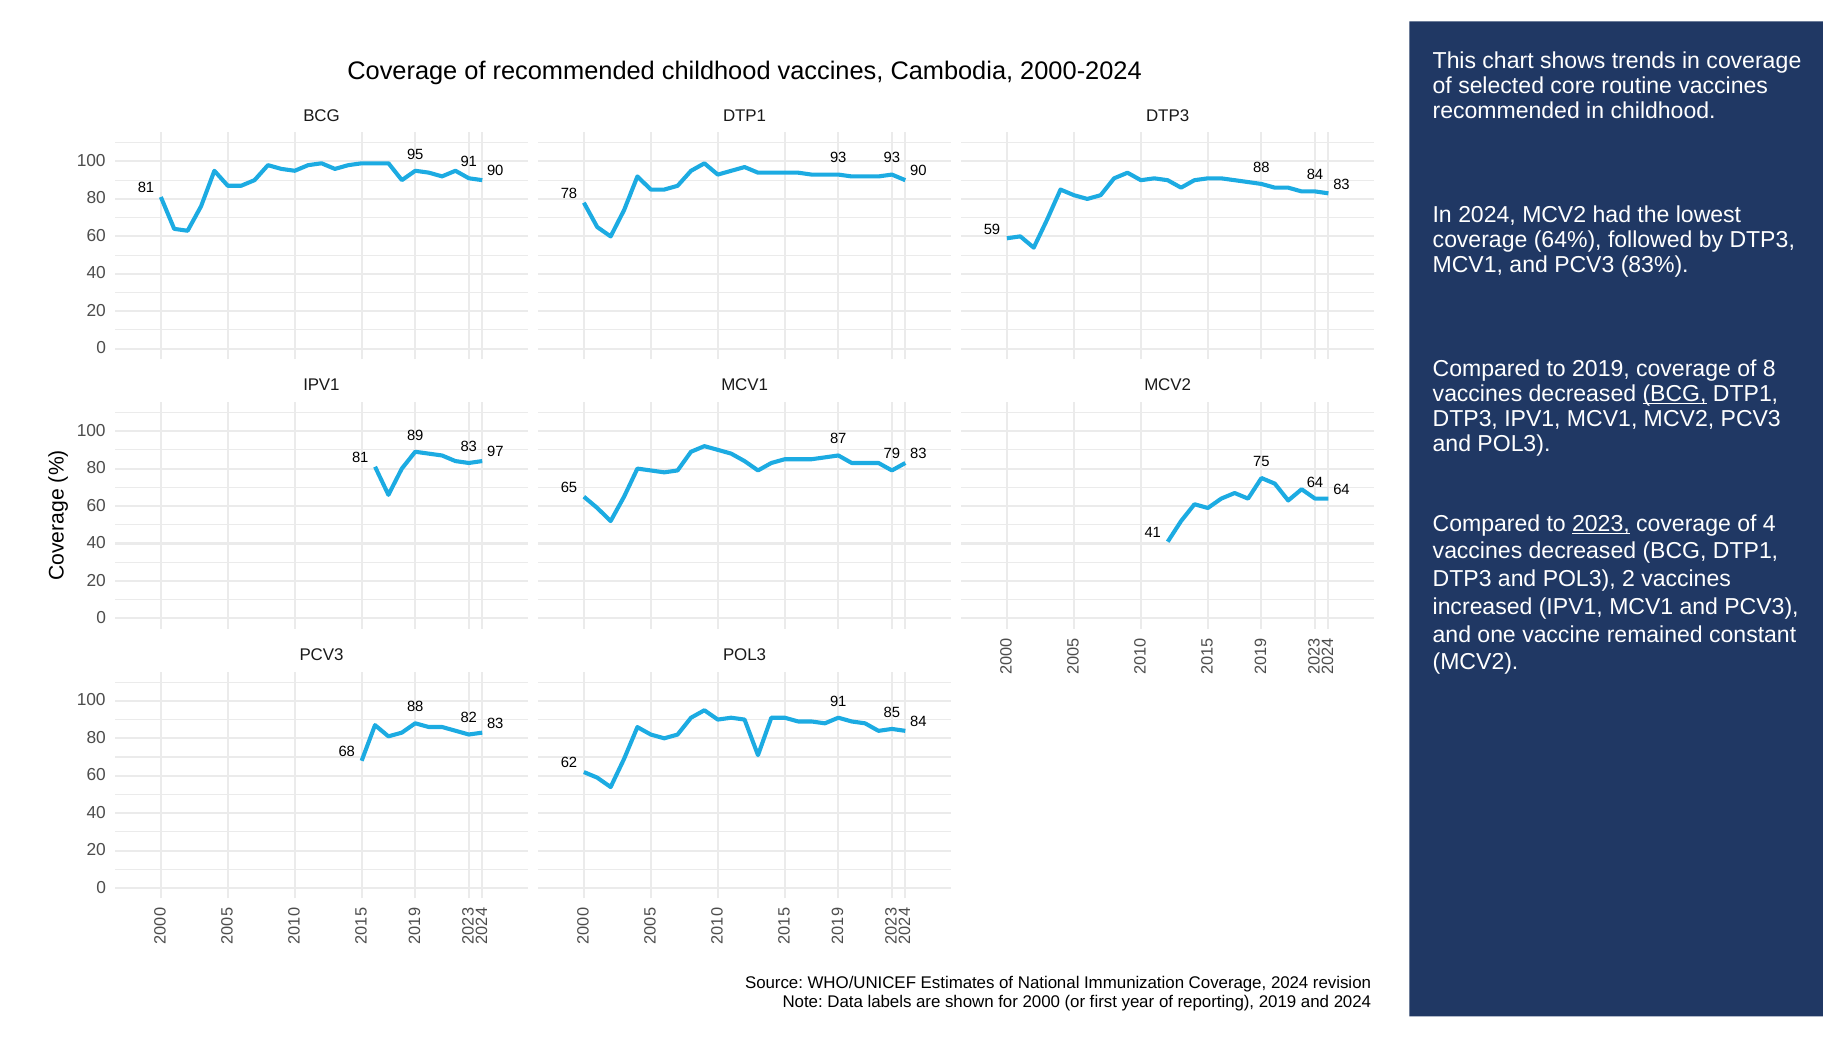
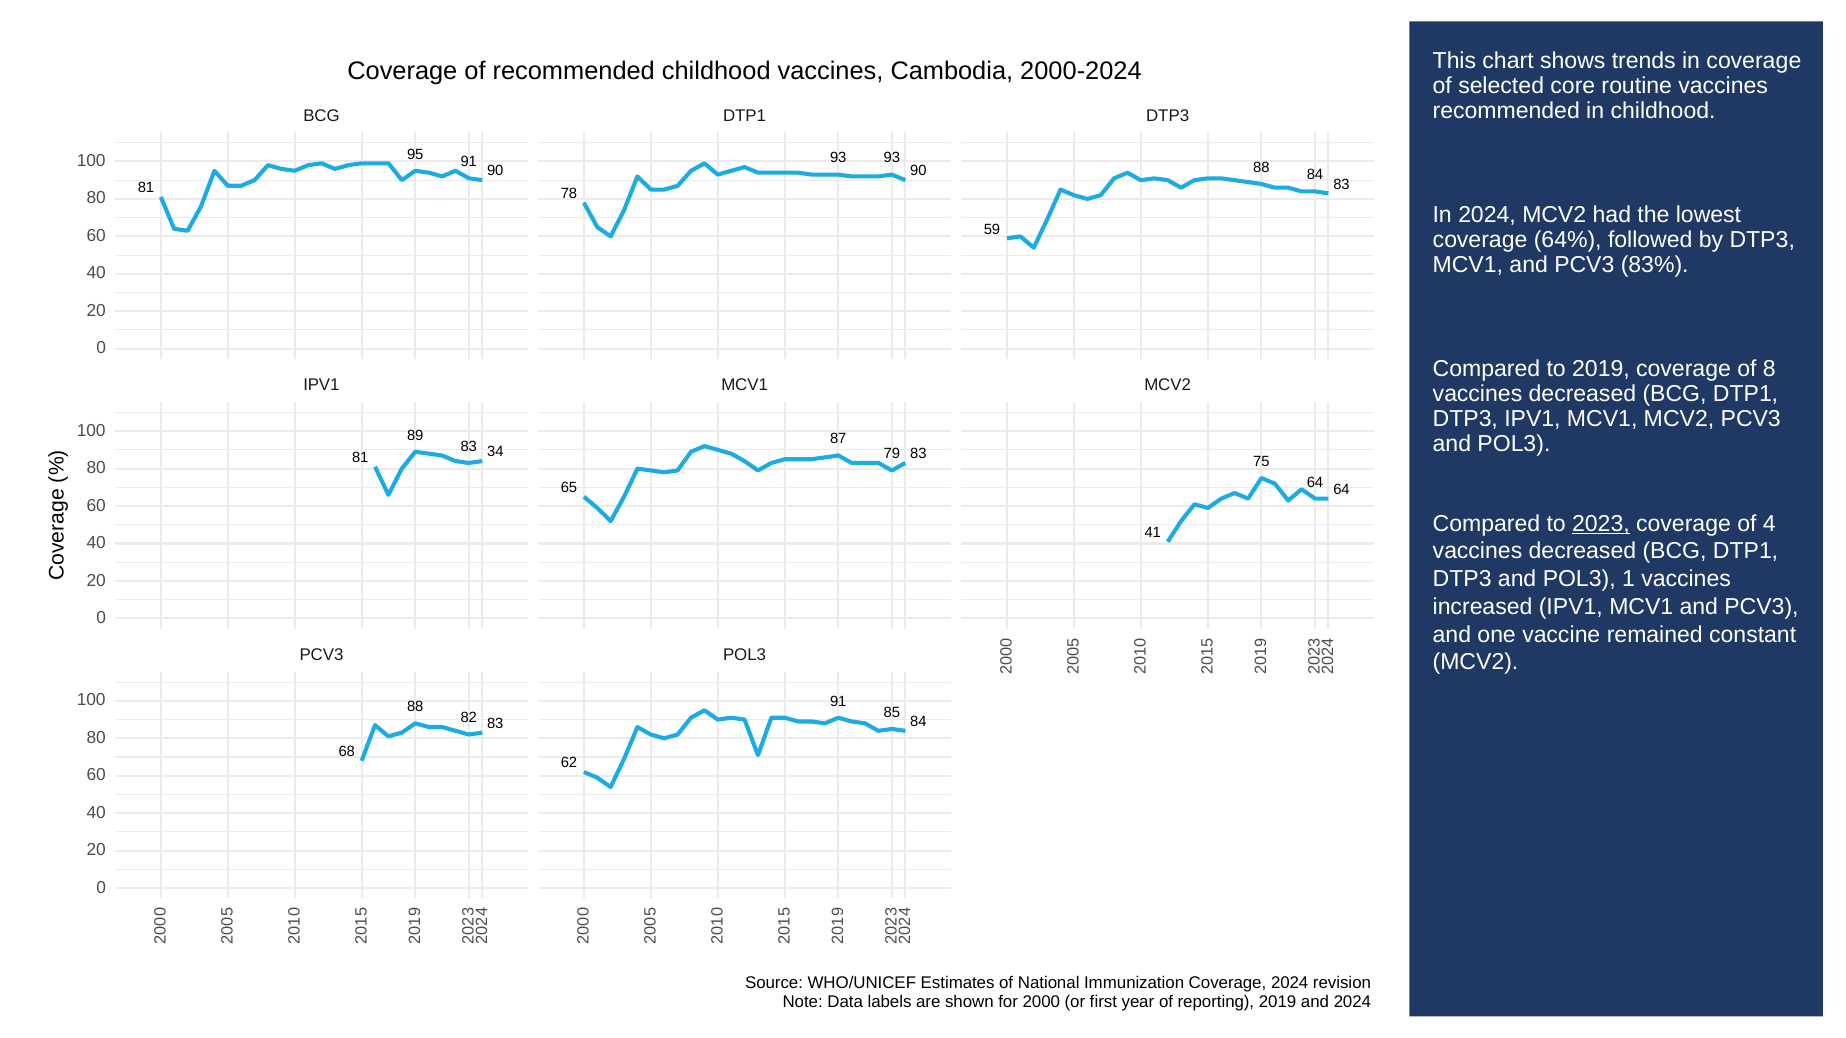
BCG at (1675, 394) underline: present -> none
97: 97 -> 34
POL3 2: 2 -> 1
